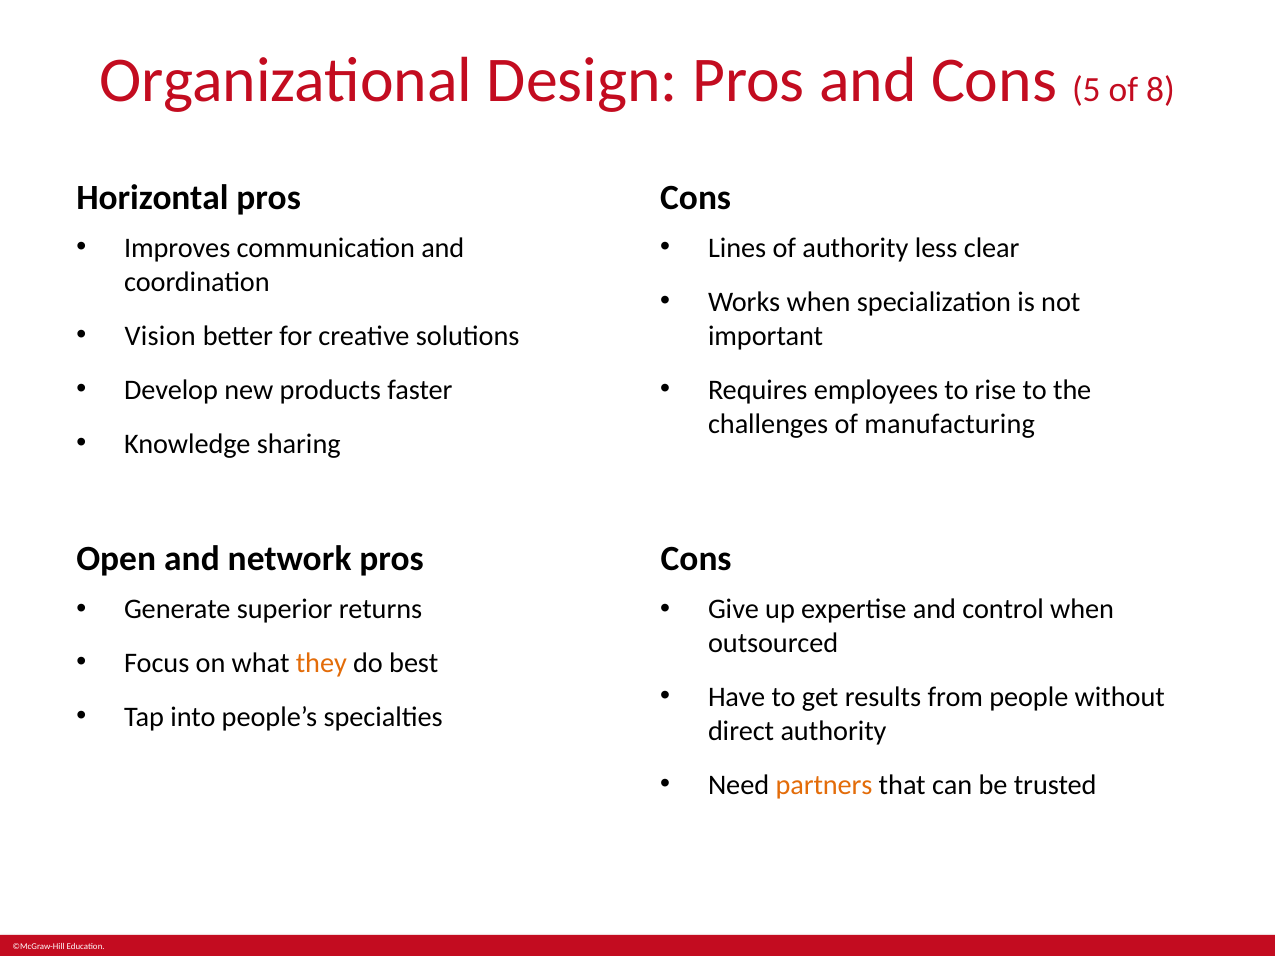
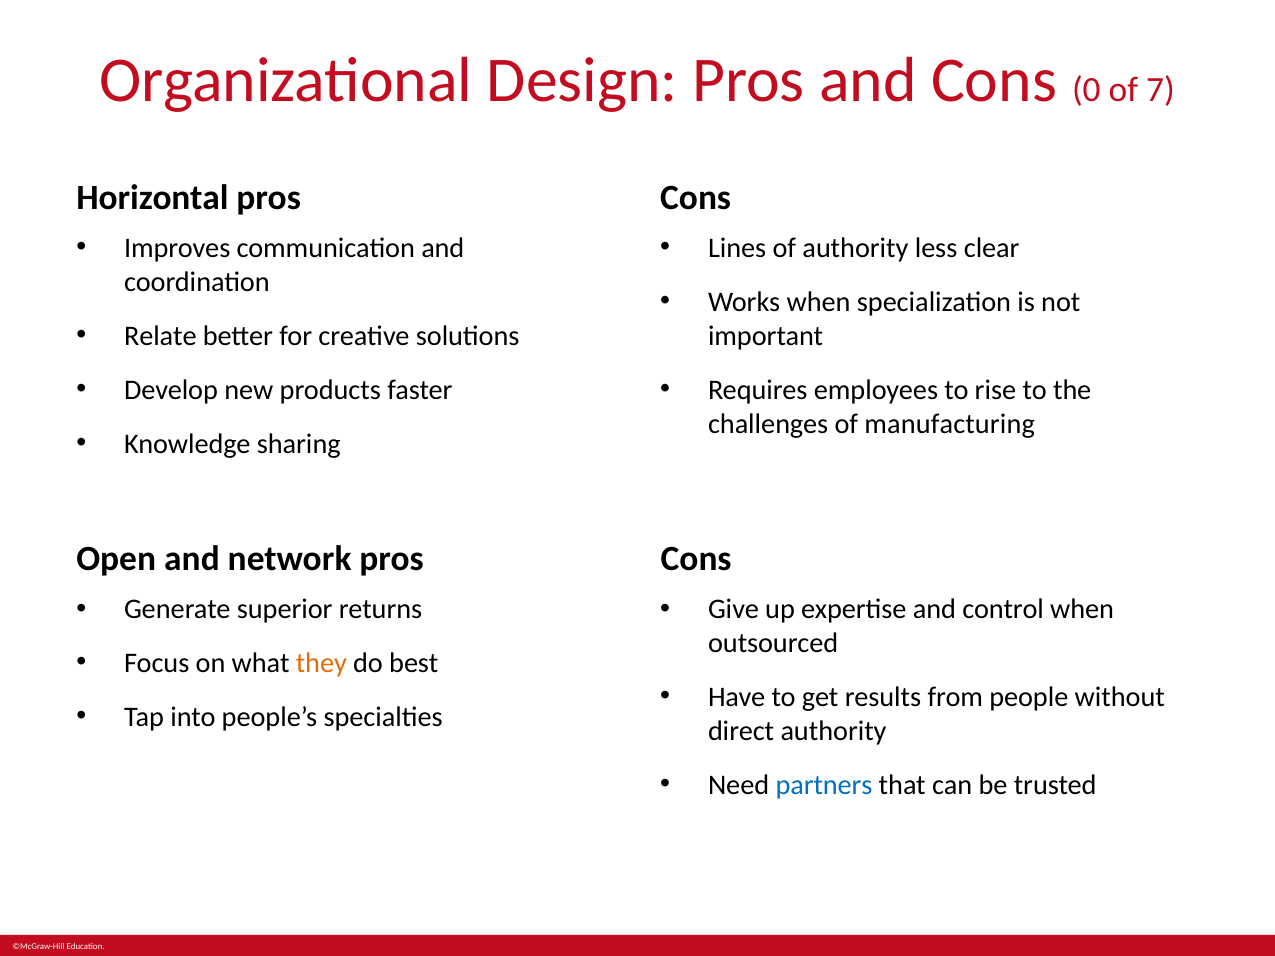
5: 5 -> 0
8: 8 -> 7
Vision: Vision -> Relate
partners colour: orange -> blue
